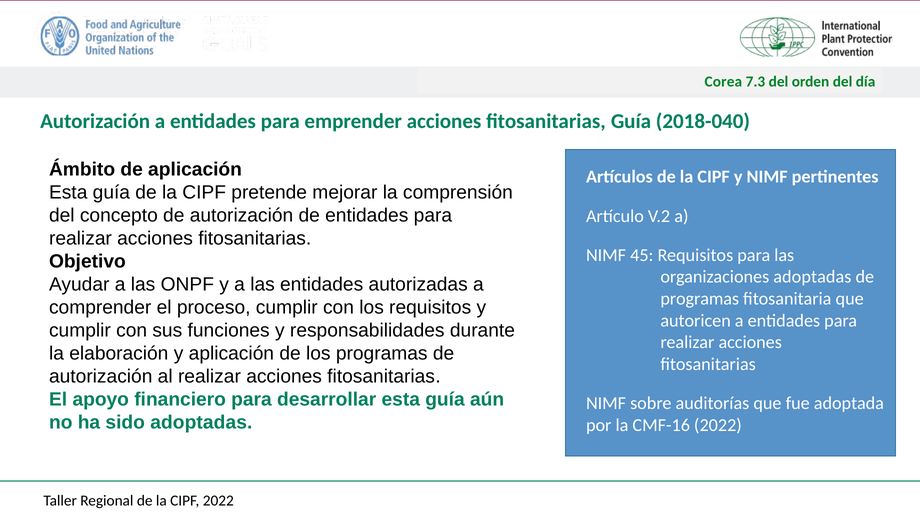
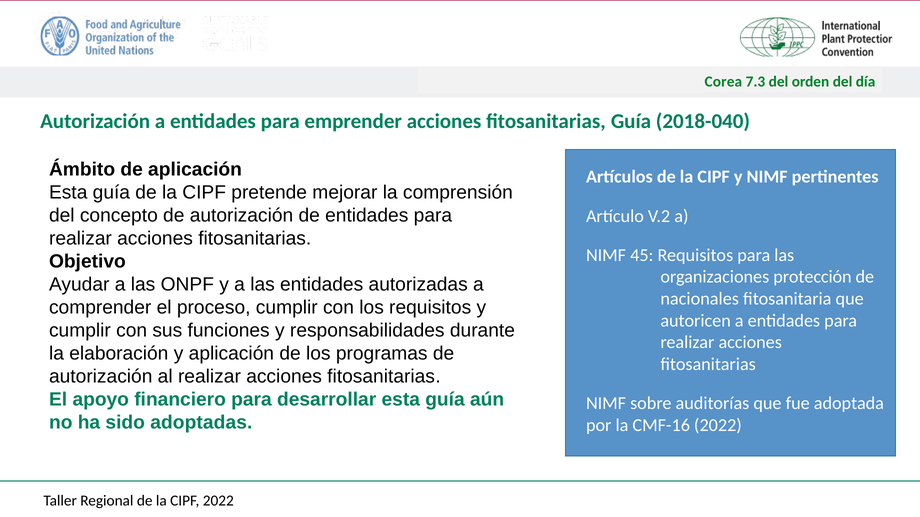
organizaciones adoptadas: adoptadas -> protección
programas at (700, 299): programas -> nacionales
